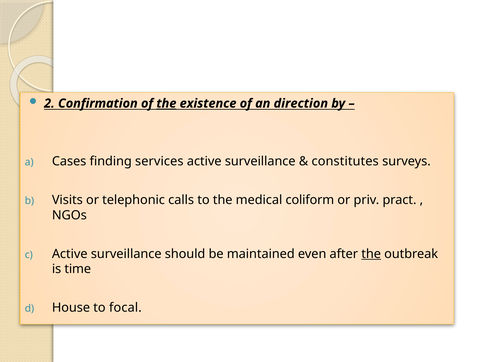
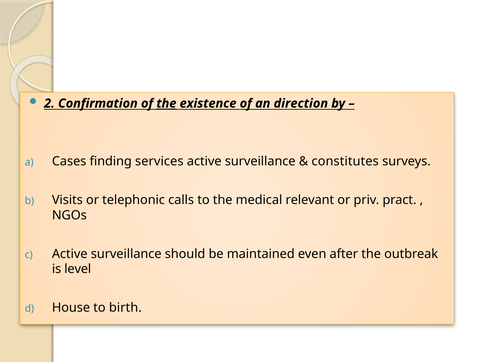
coliform: coliform -> relevant
the at (371, 253) underline: present -> none
time: time -> level
focal: focal -> birth
